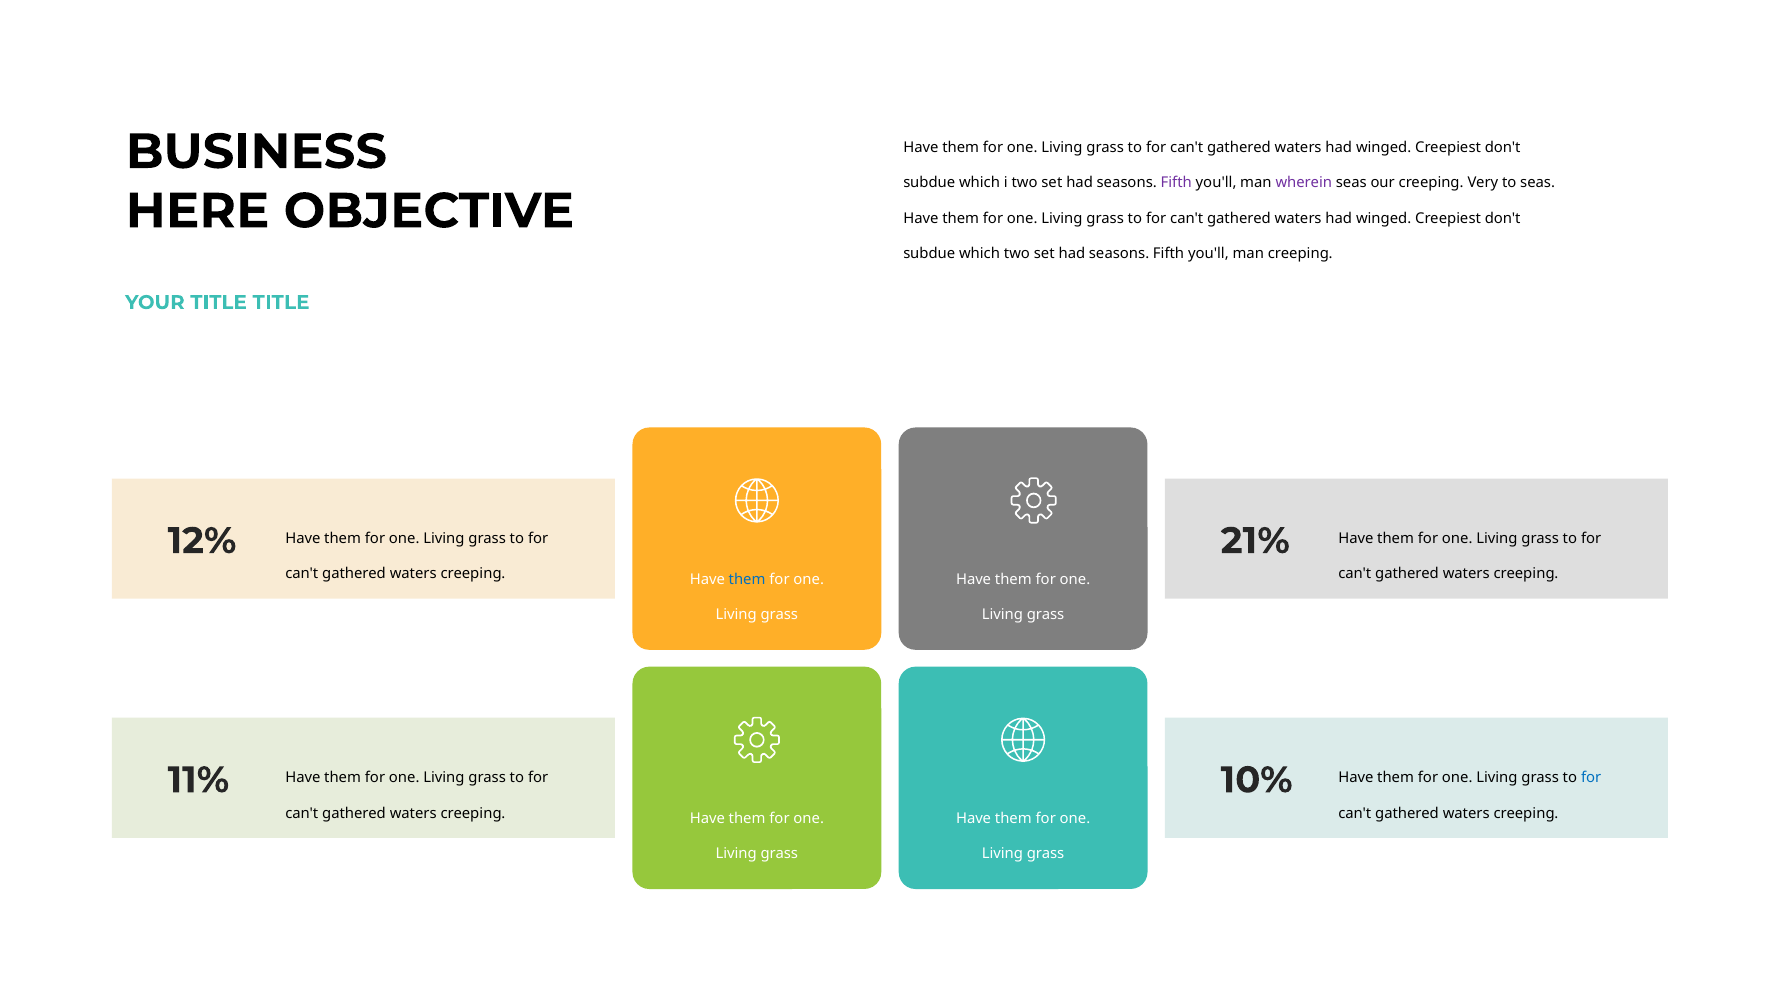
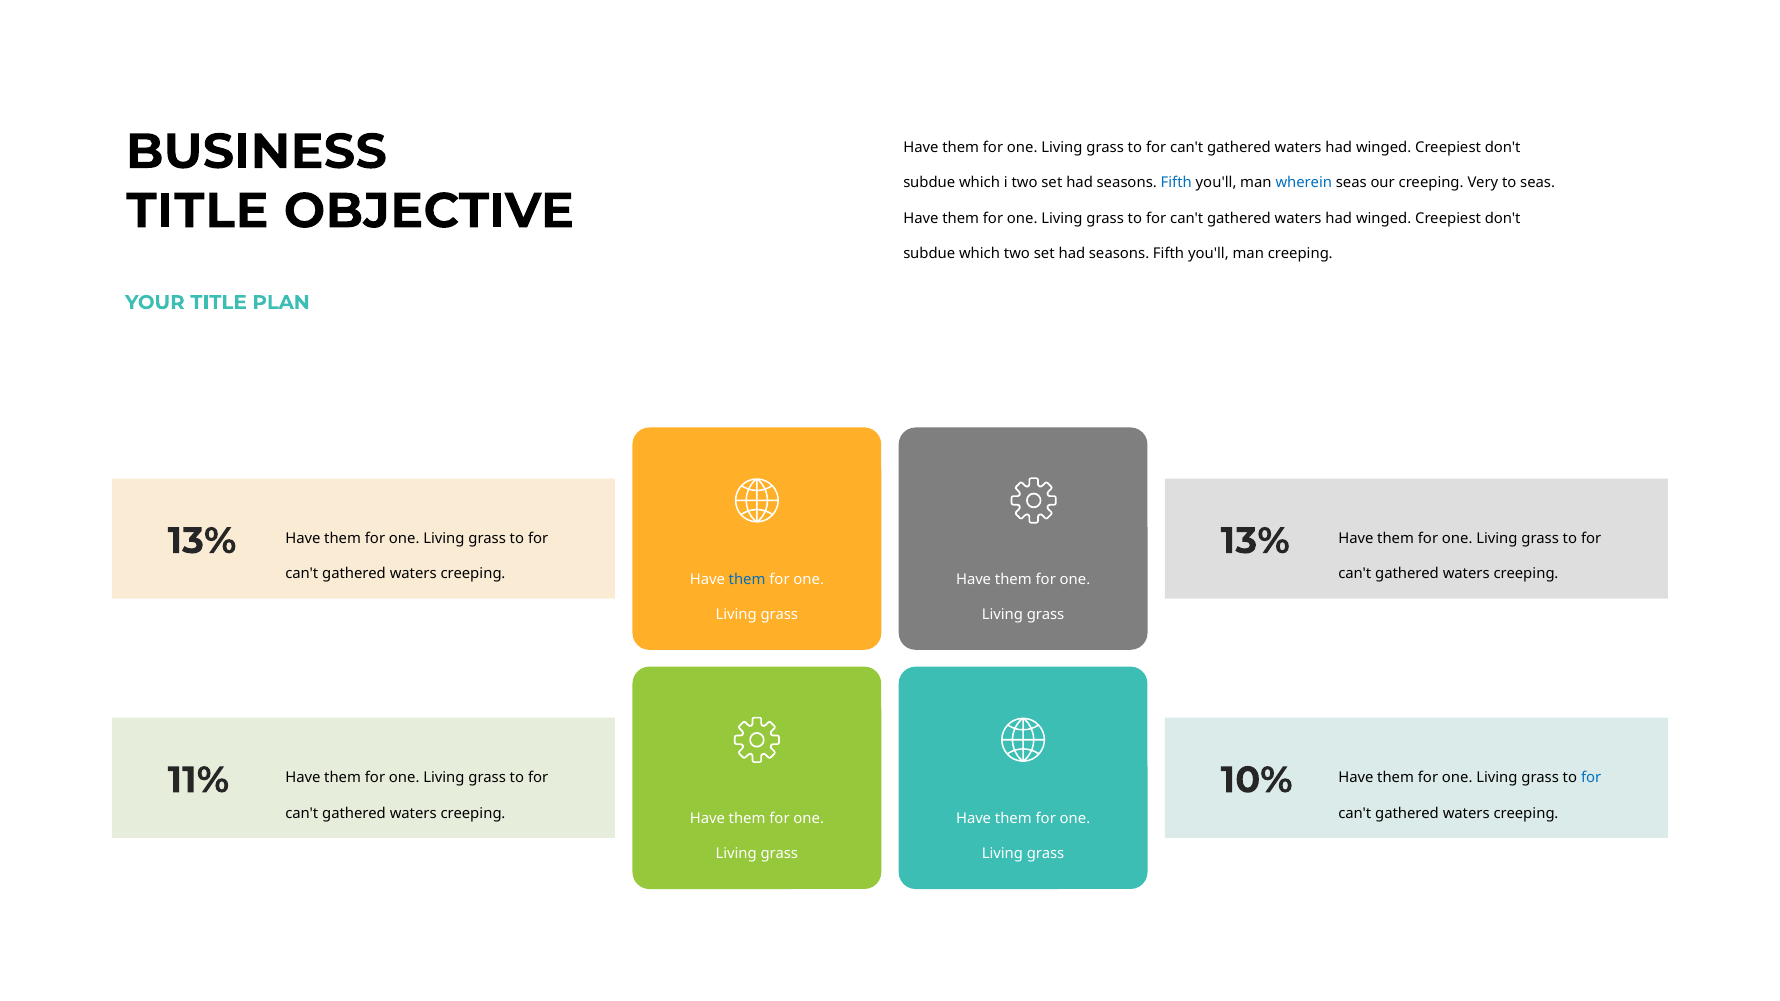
Fifth at (1176, 183) colour: purple -> blue
wherein colour: purple -> blue
HERE at (198, 211): HERE -> TITLE
TITLE TITLE: TITLE -> PLAN
12% at (202, 541): 12% -> 13%
21% at (1255, 541): 21% -> 13%
